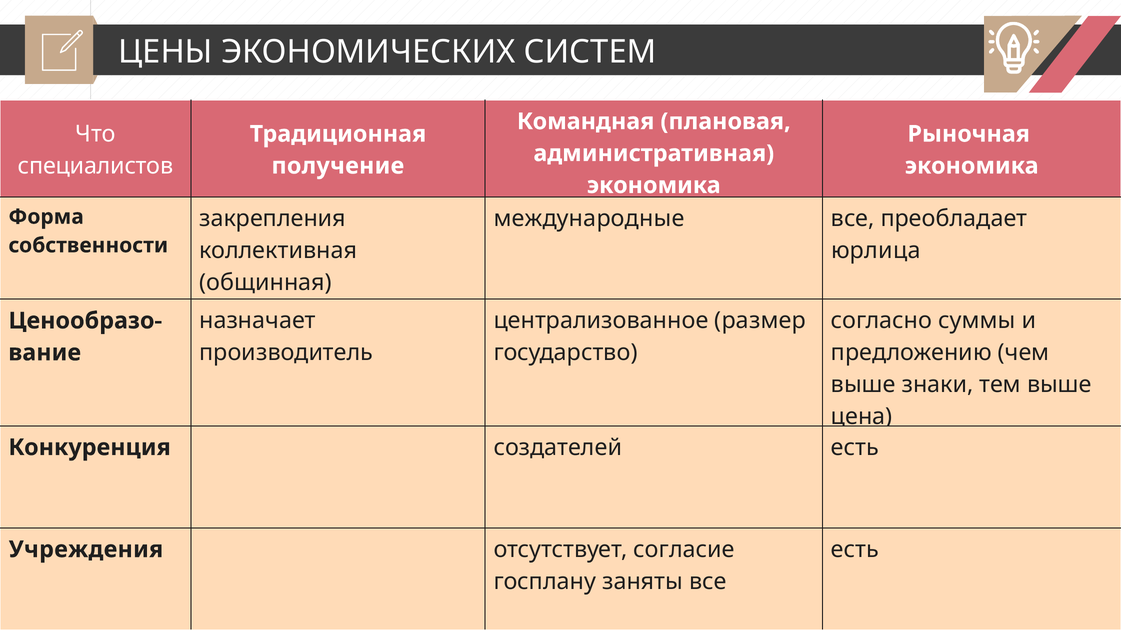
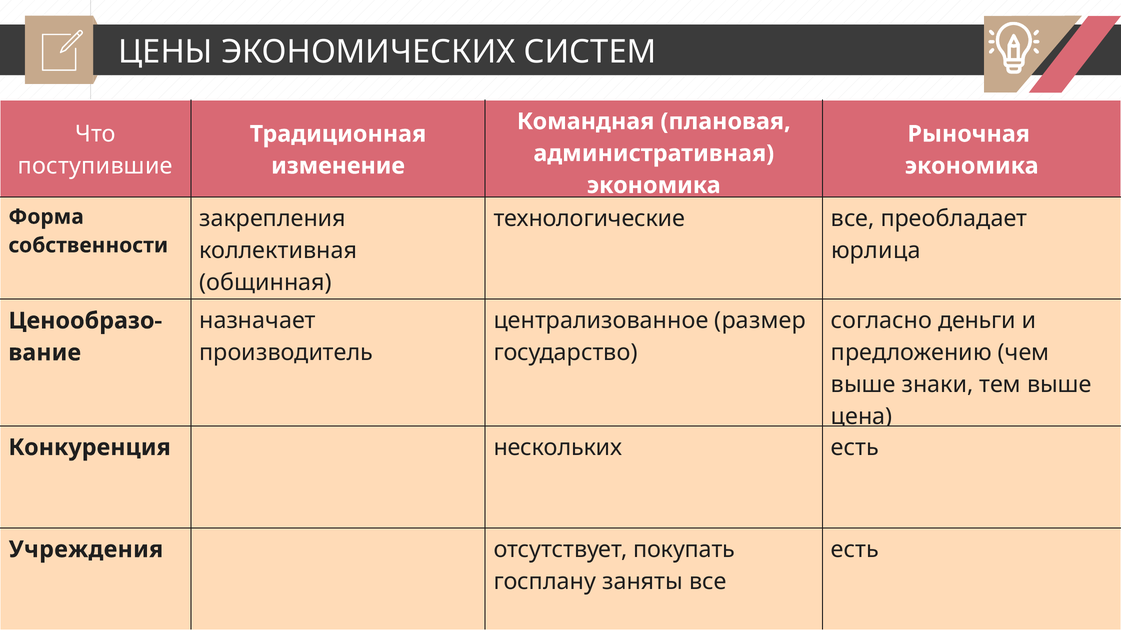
специалистов: специалистов -> поступившие
получение: получение -> изменение
международные: международные -> технологические
суммы: суммы -> деньги
создателей: создателей -> нескольких
согласие: согласие -> покупать
